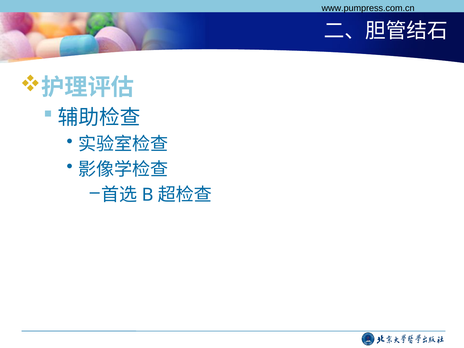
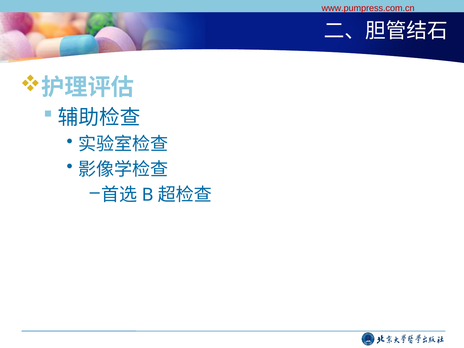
www.pumpress.com.cn colour: black -> red
